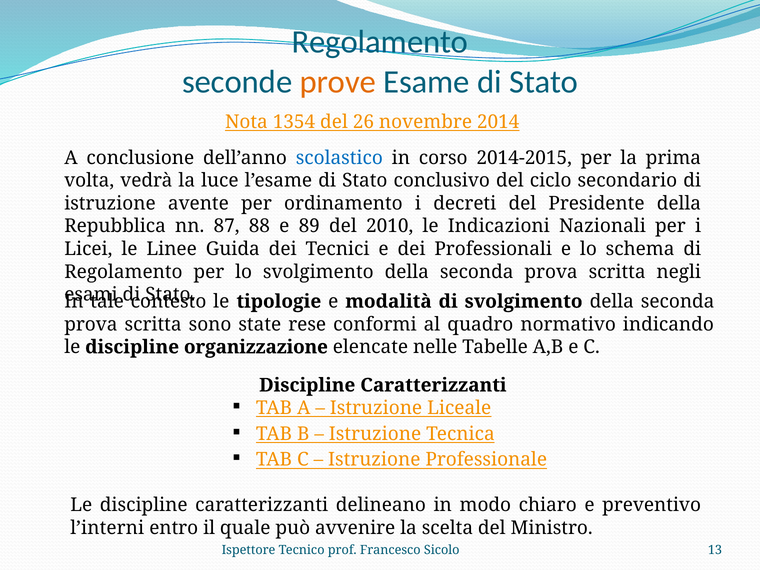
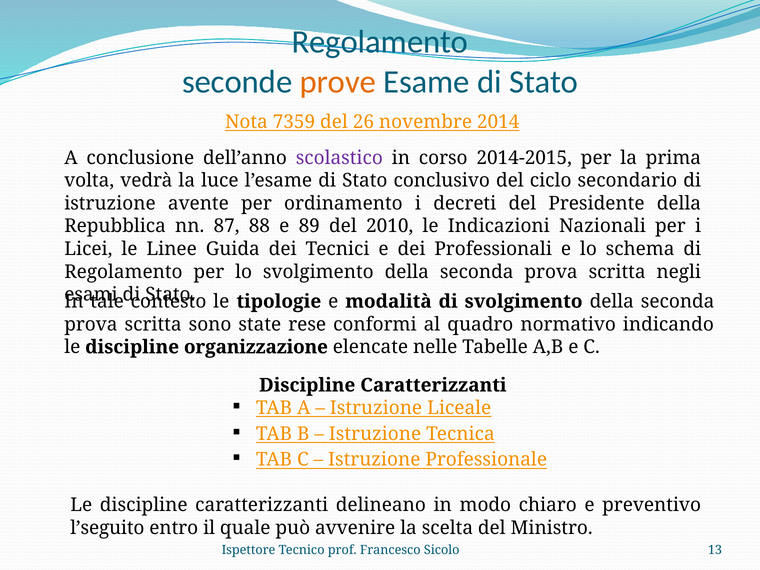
1354: 1354 -> 7359
scolastico colour: blue -> purple
l’interni: l’interni -> l’seguito
